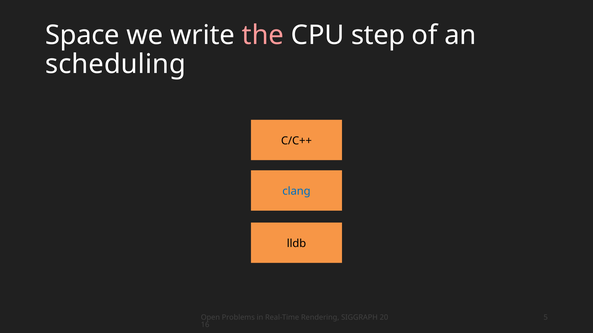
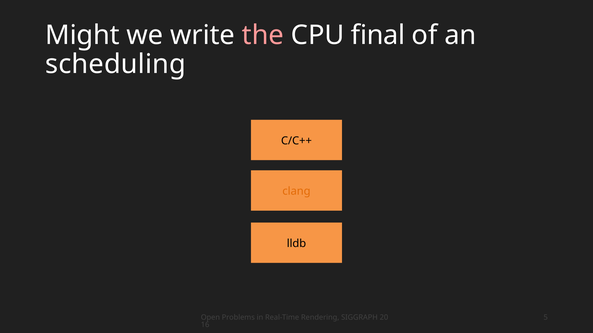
Space: Space -> Might
step: step -> final
clang colour: blue -> orange
